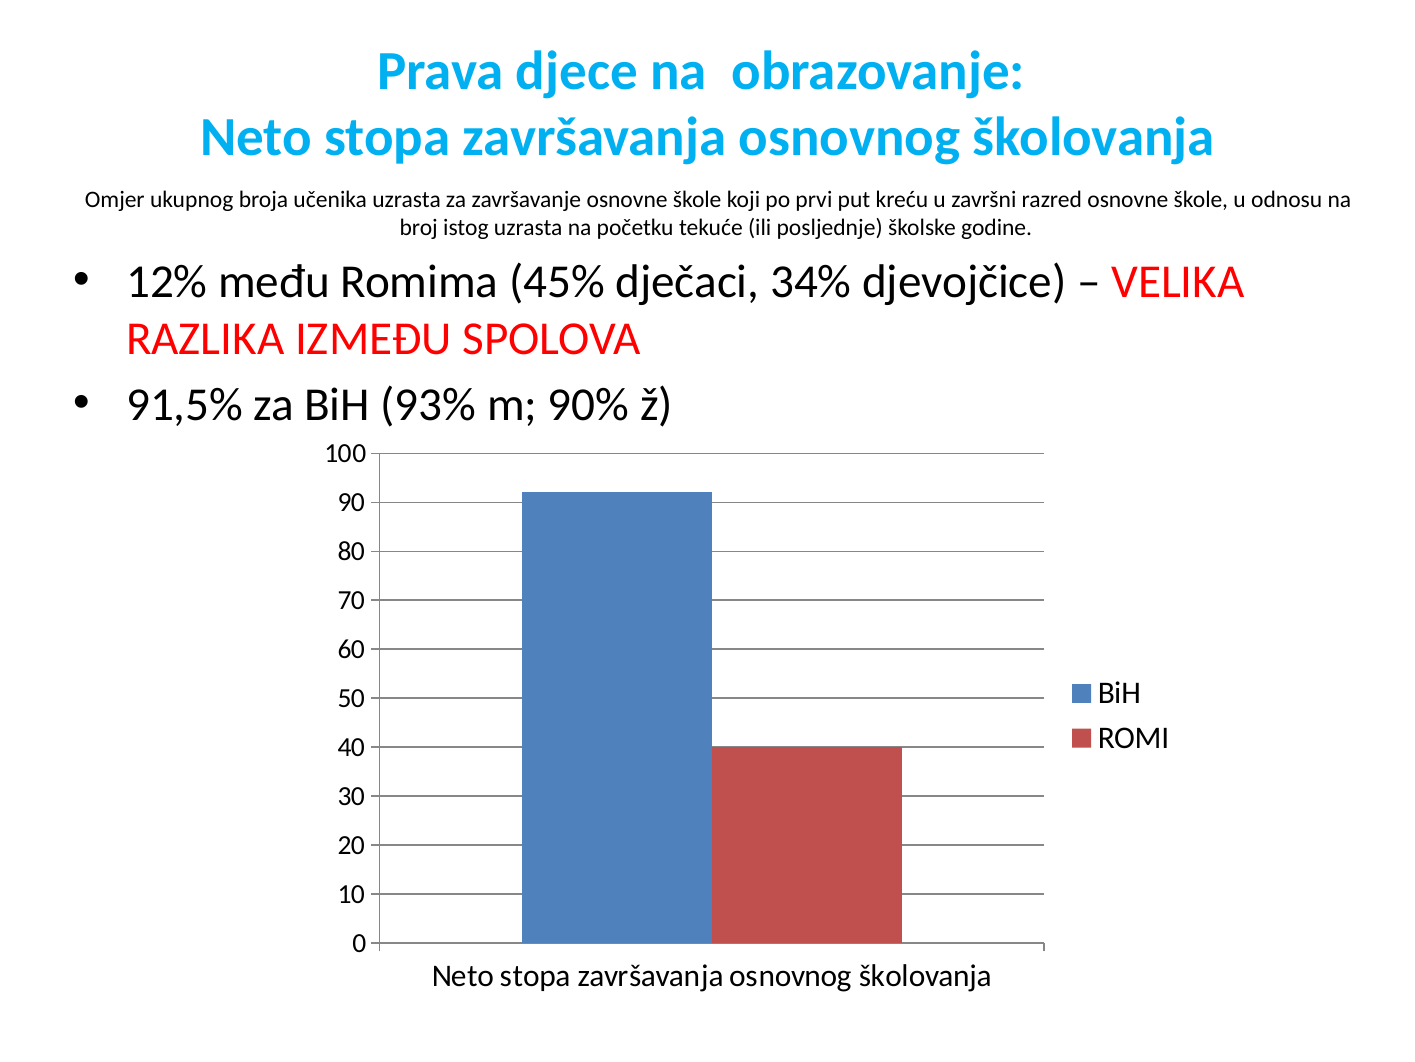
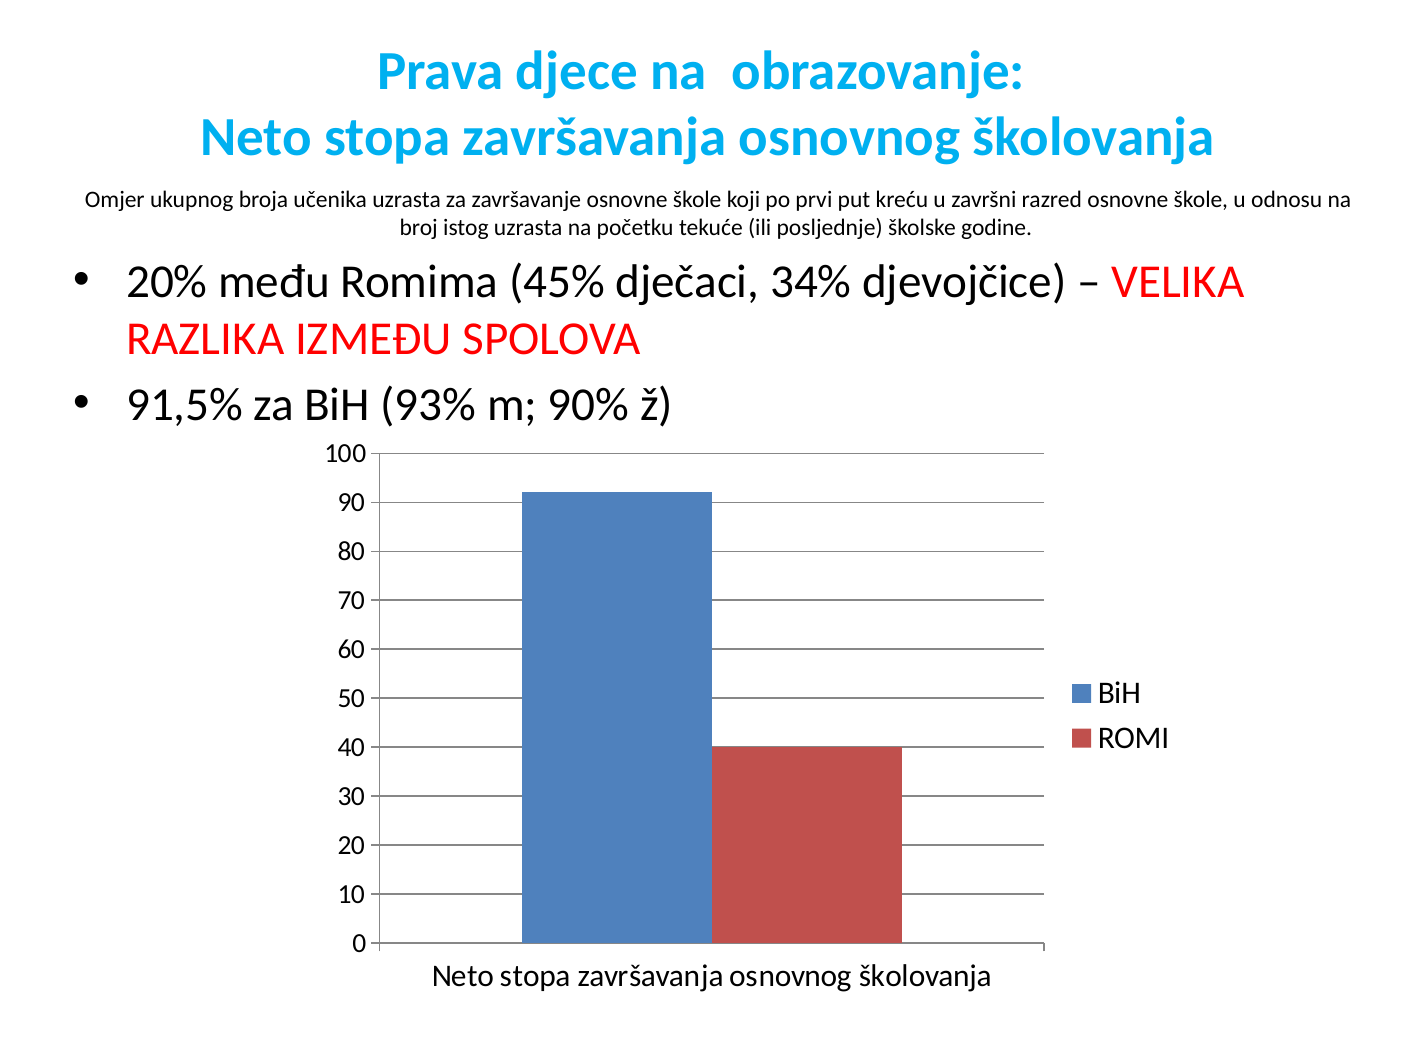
12%: 12% -> 20%
